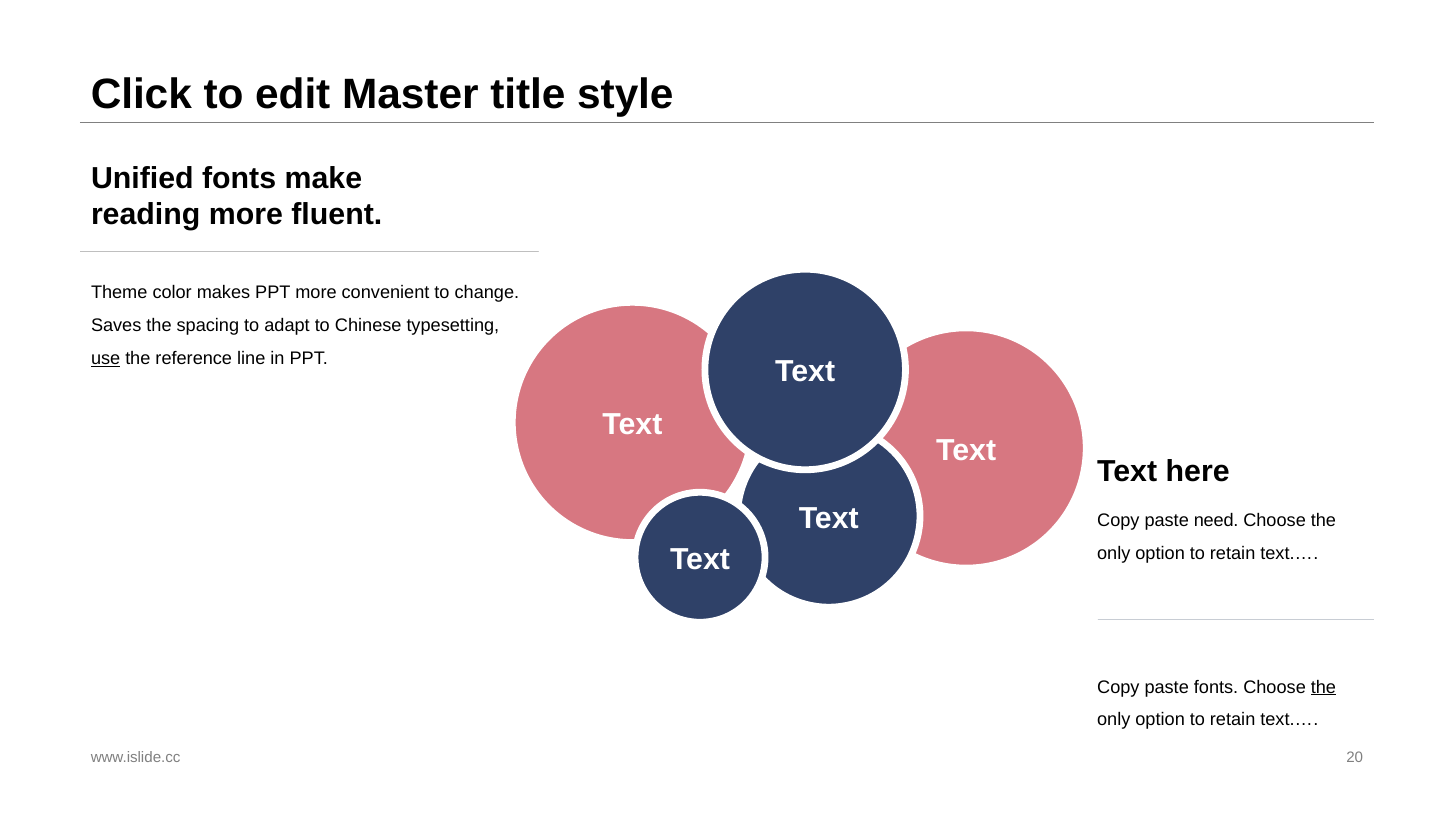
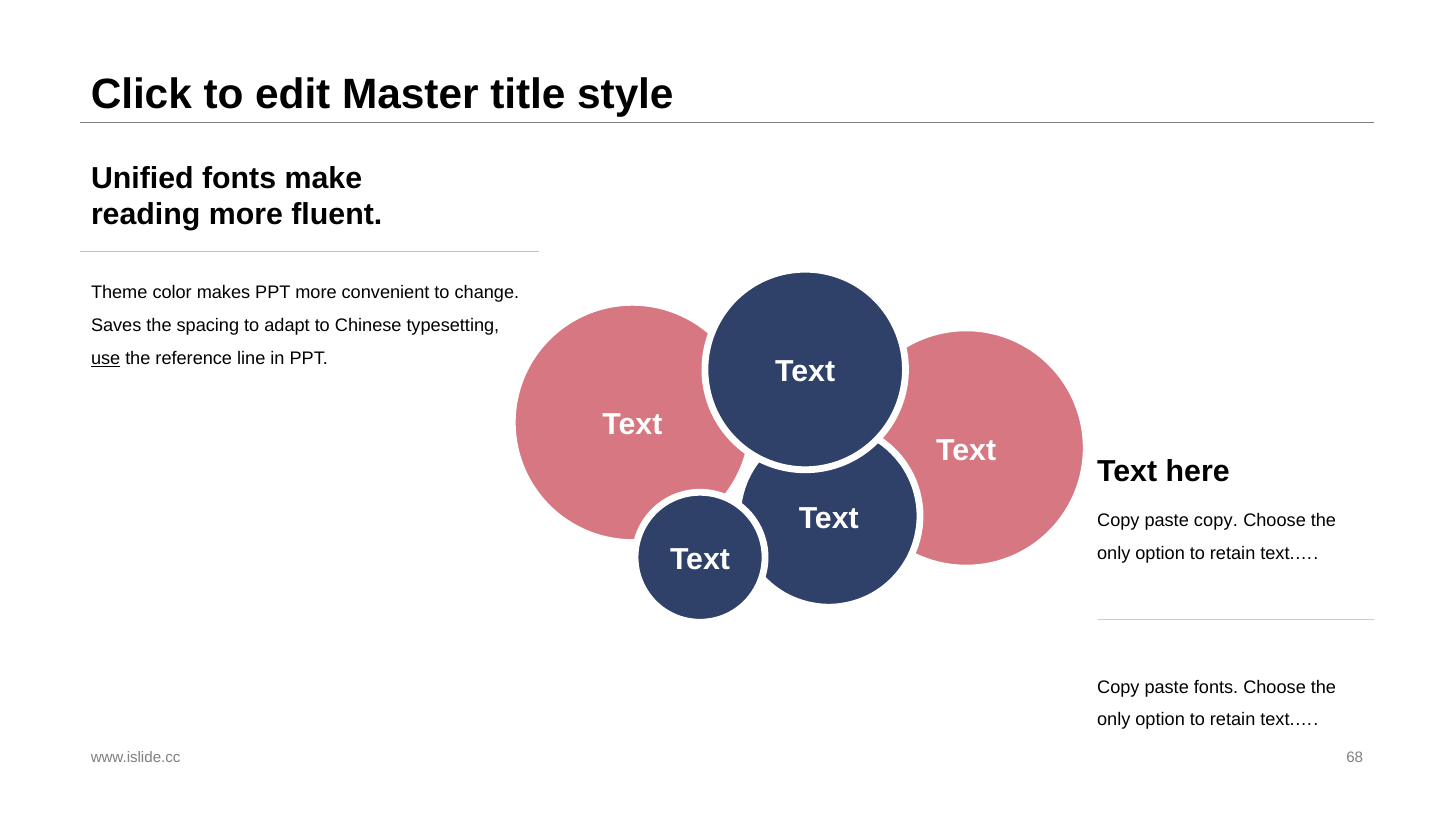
paste need: need -> copy
the at (1323, 687) underline: present -> none
20: 20 -> 68
